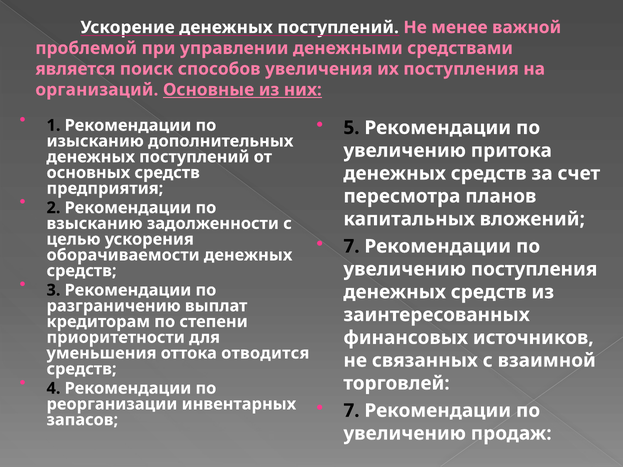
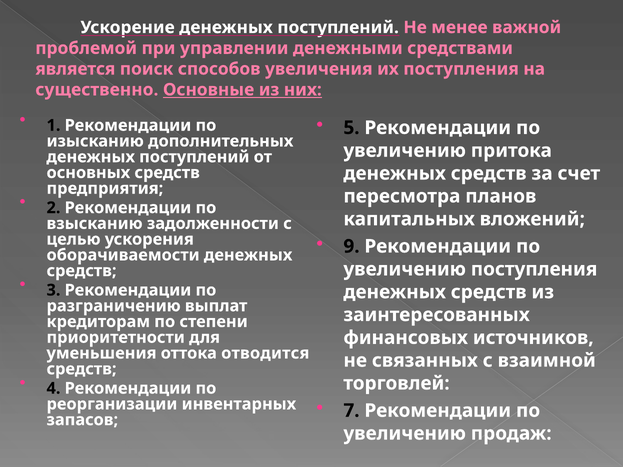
организаций: организаций -> существенно
7 at (352, 246): 7 -> 9
